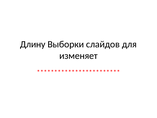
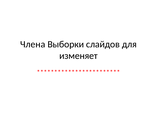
Длину: Длину -> Члена
